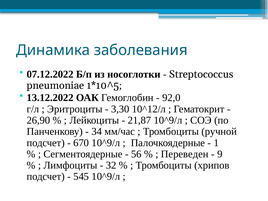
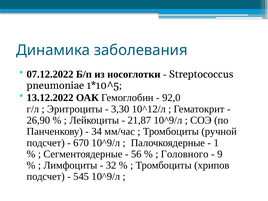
Переведен: Переведен -> Головного
